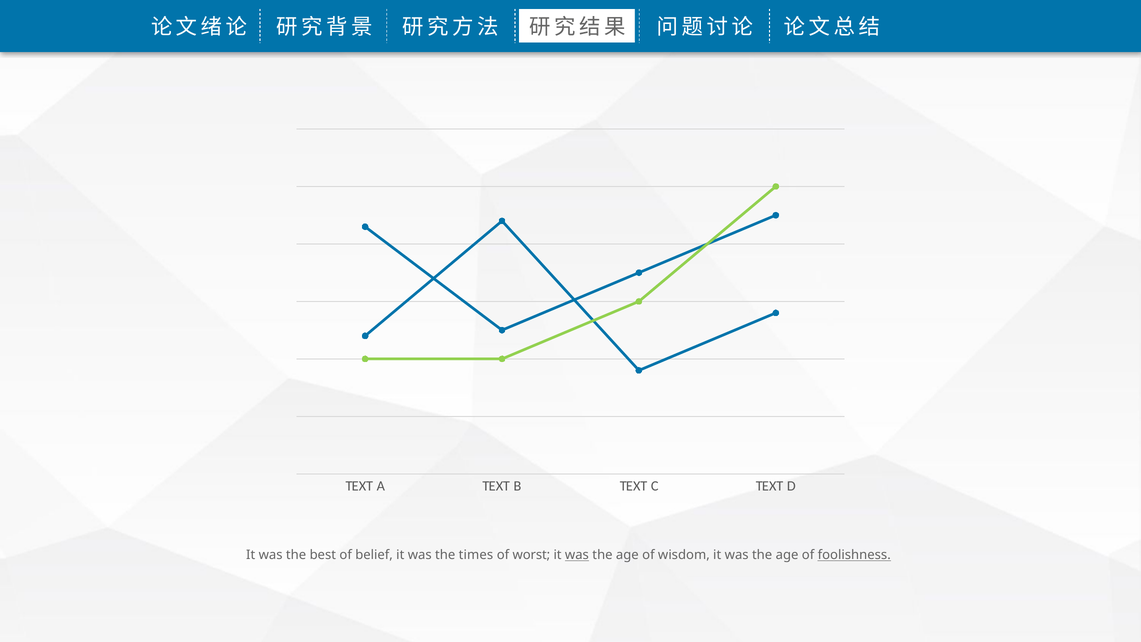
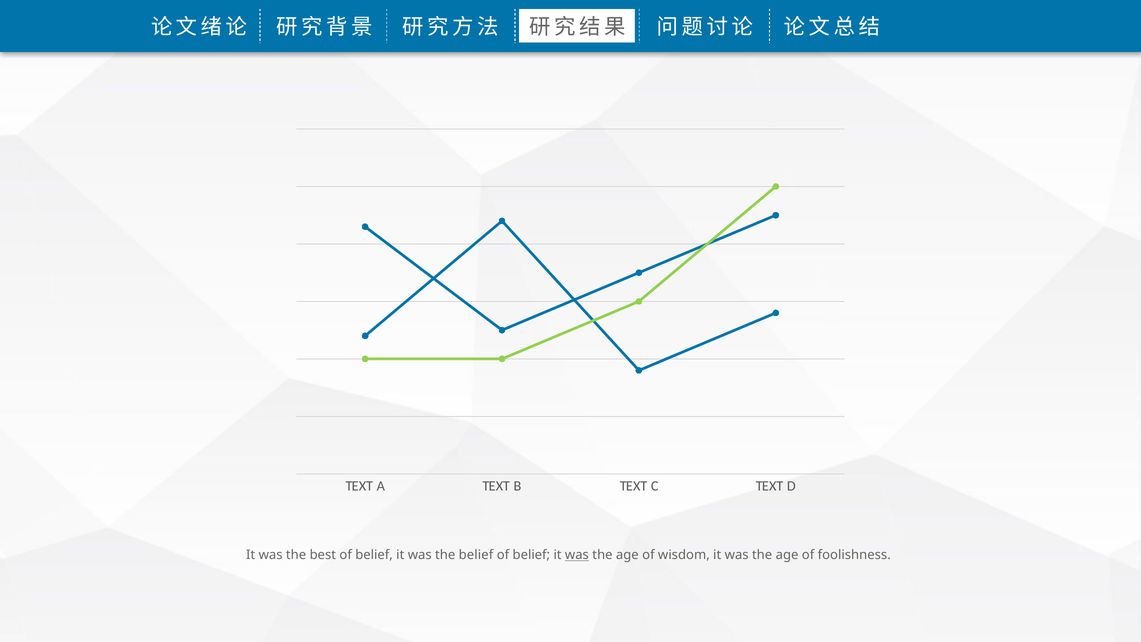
the times: times -> belief
worst at (531, 555): worst -> belief
foolishness underline: present -> none
